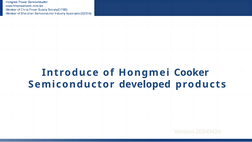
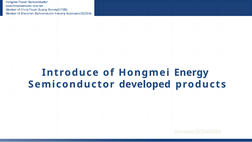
Cooker: Cooker -> Energy
